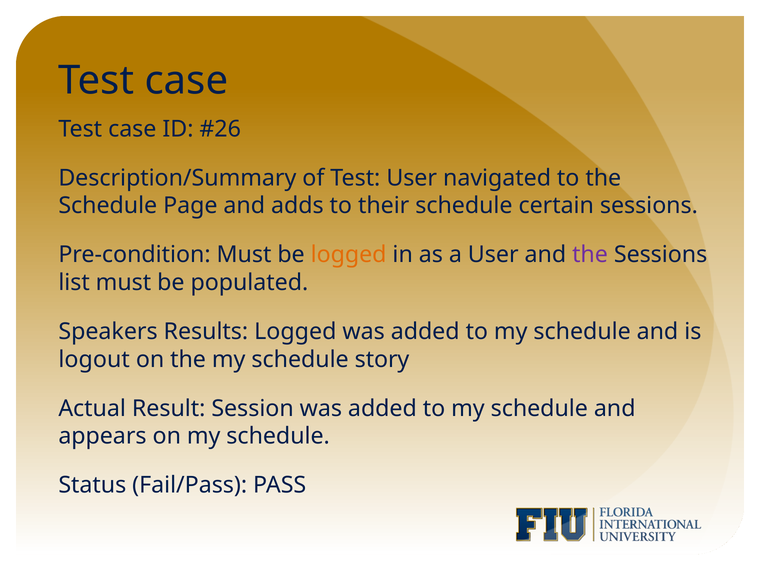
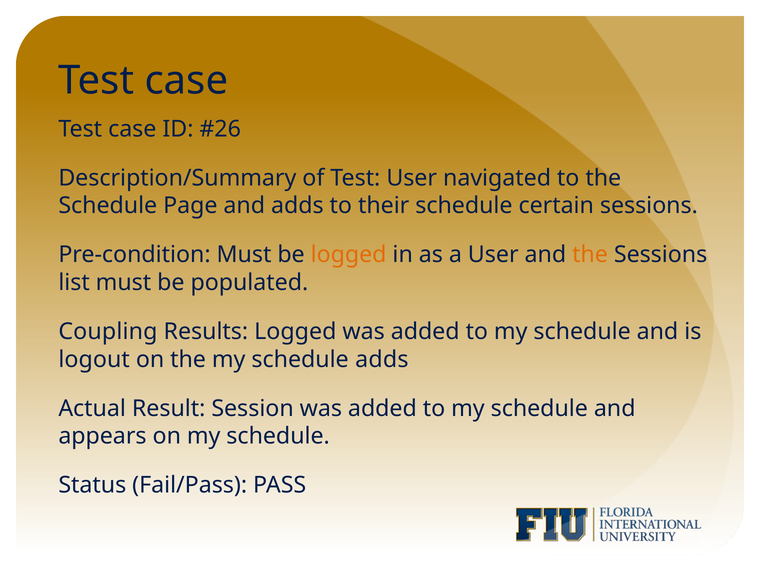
the at (590, 255) colour: purple -> orange
Speakers: Speakers -> Coupling
schedule story: story -> adds
